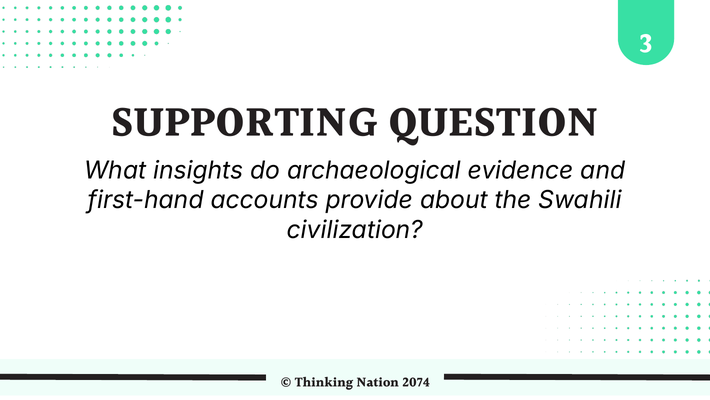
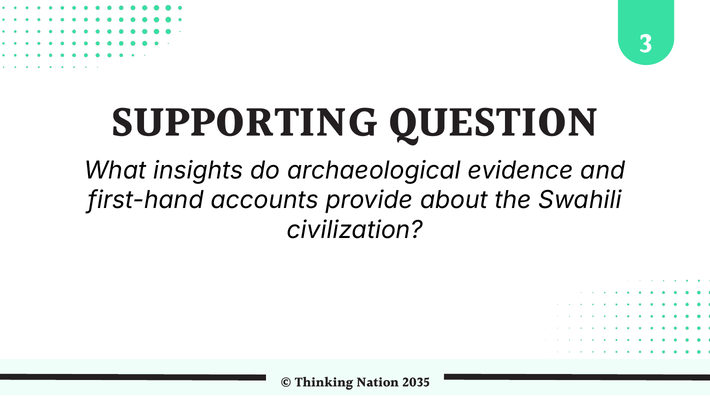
2074: 2074 -> 2035
